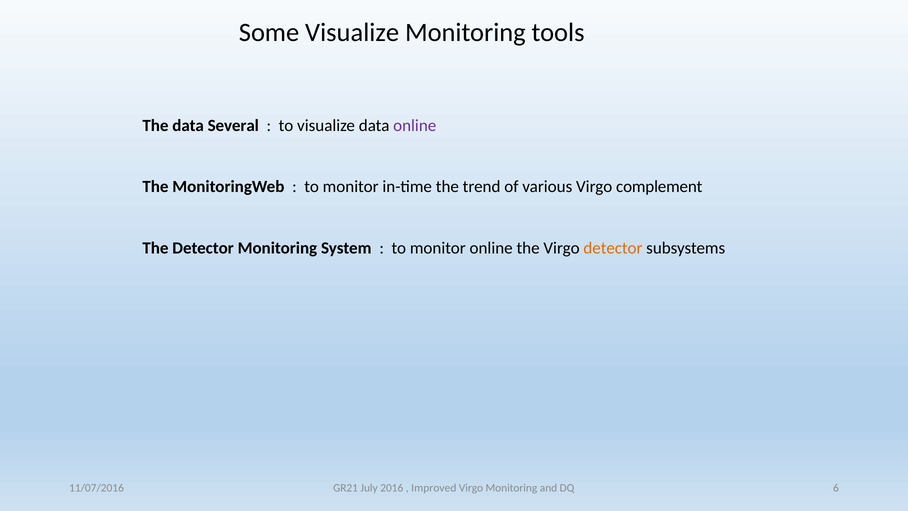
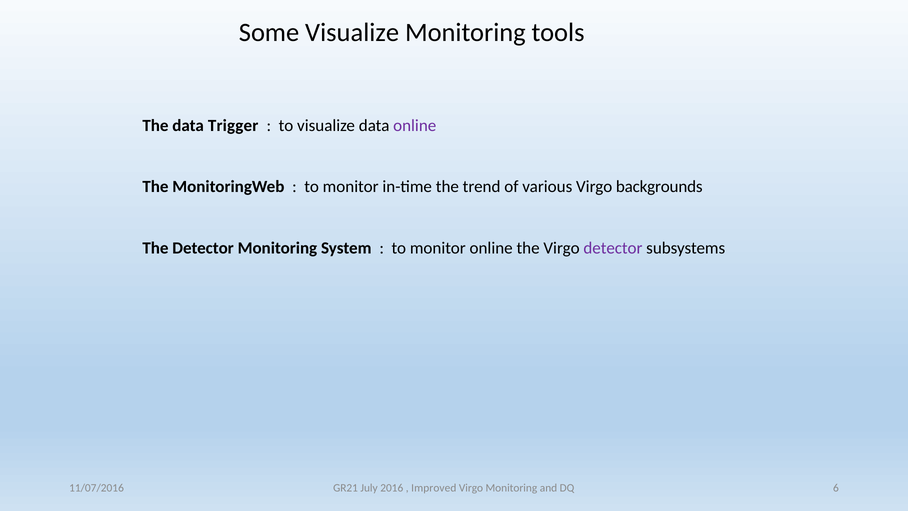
Several: Several -> Trigger
complement: complement -> backgrounds
detector at (613, 248) colour: orange -> purple
